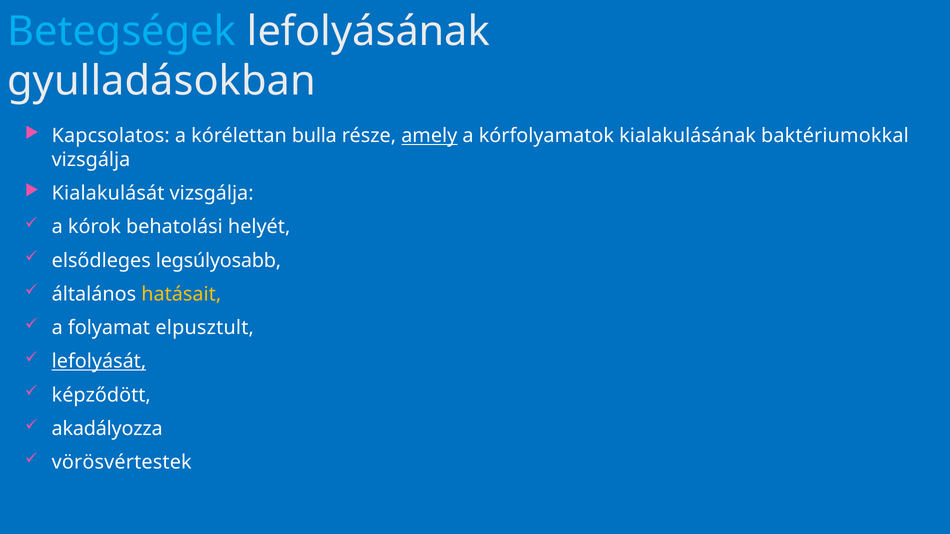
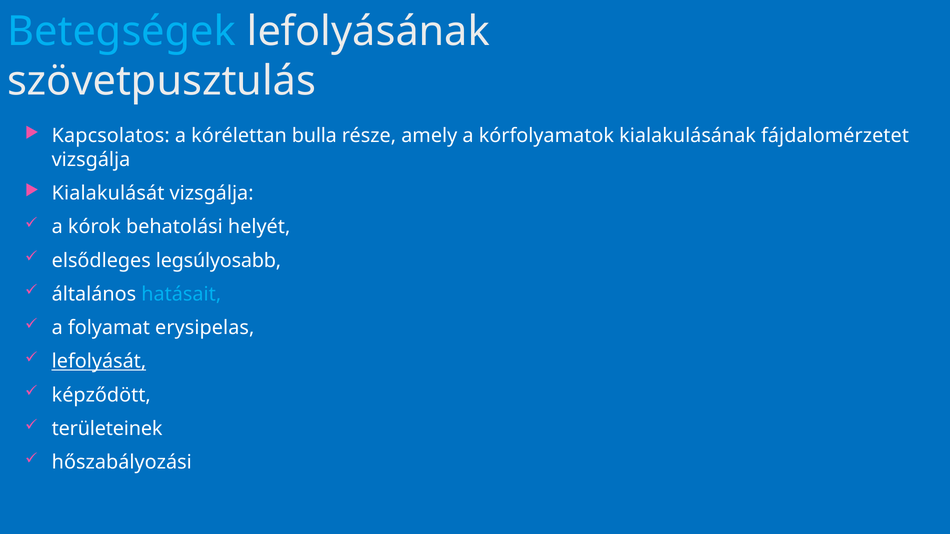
gyulladásokban: gyulladásokban -> szövetpusztulás
amely underline: present -> none
baktériumokkal: baktériumokkal -> fájdalomérzetet
hatásait colour: yellow -> light blue
elpusztult: elpusztult -> erysipelas
akadályozza: akadályozza -> területeinek
vörösvértestek: vörösvértestek -> hőszabályozási
